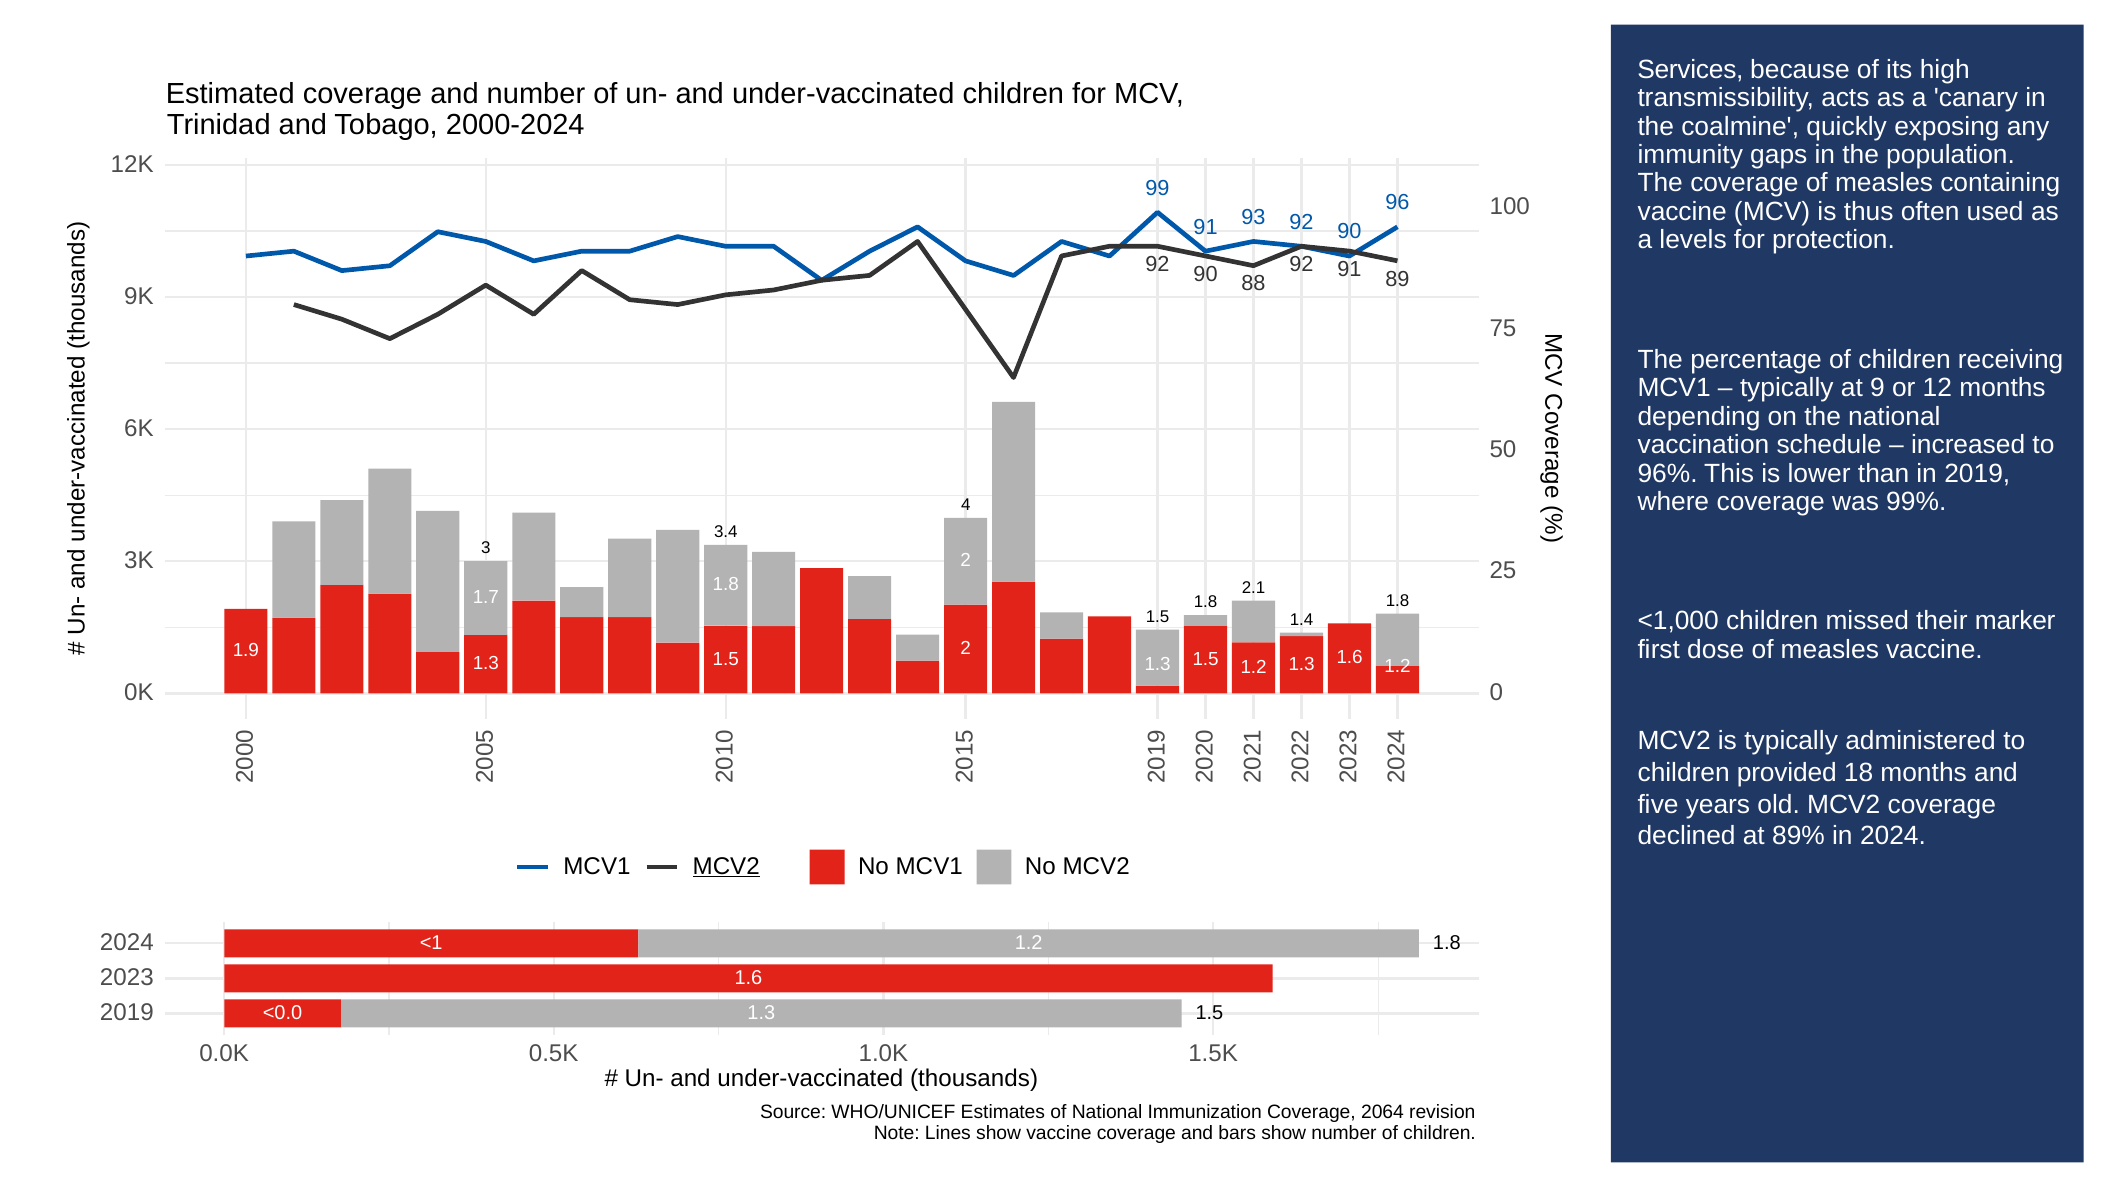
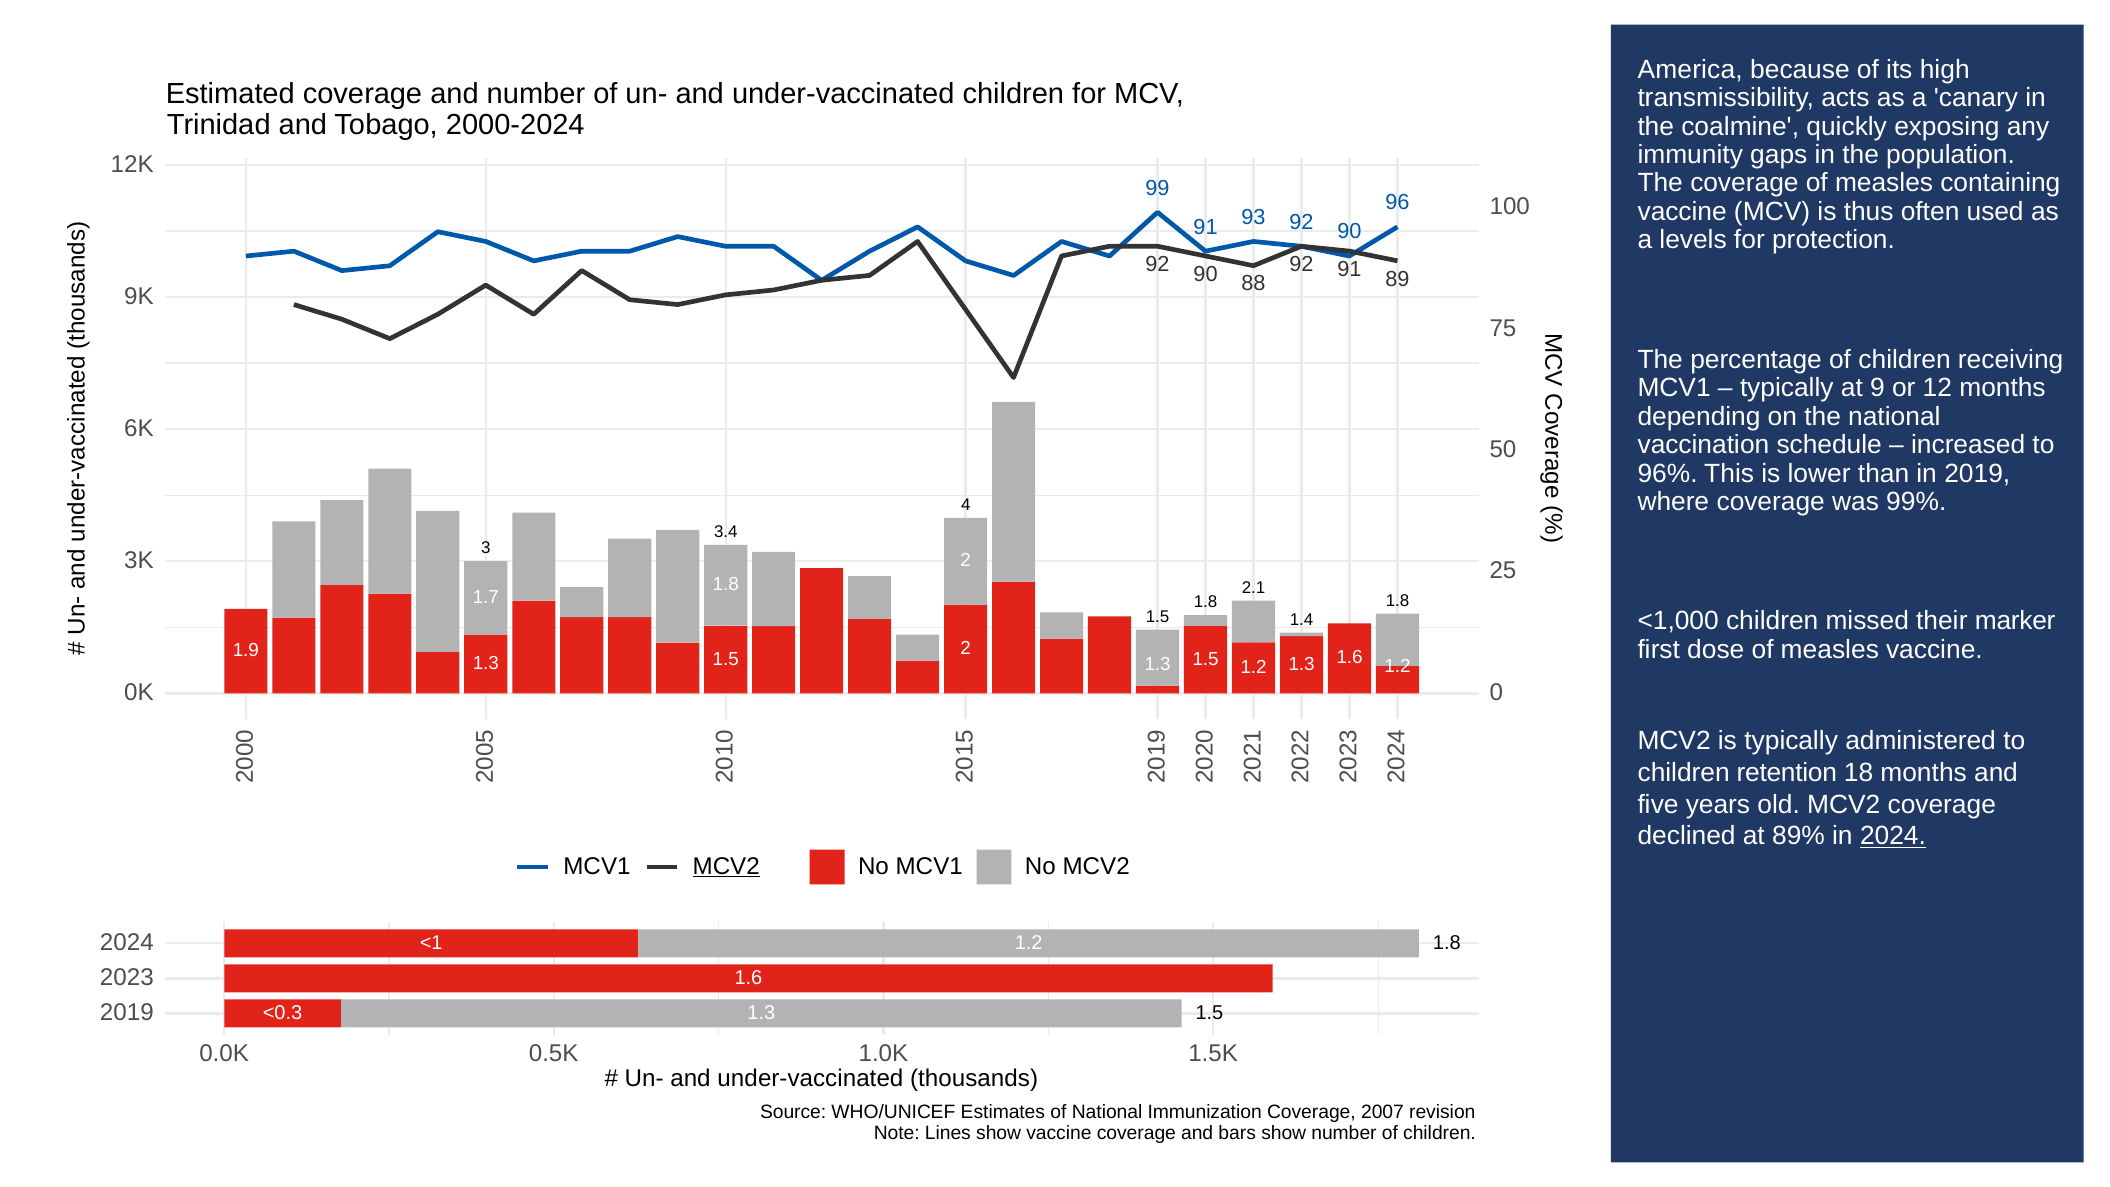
Services: Services -> America
provided: provided -> retention
2024 at (1893, 836) underline: none -> present
<0.0: <0.0 -> <0.3
2064: 2064 -> 2007
